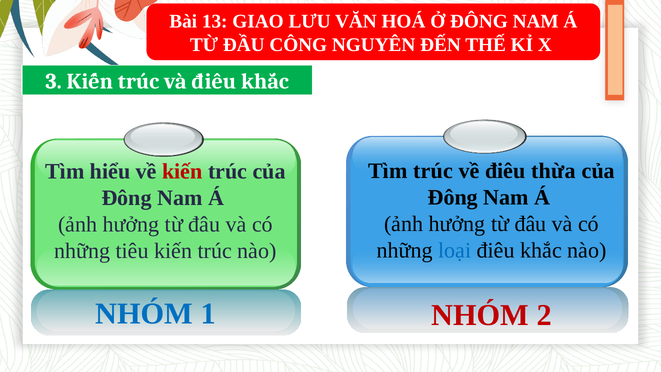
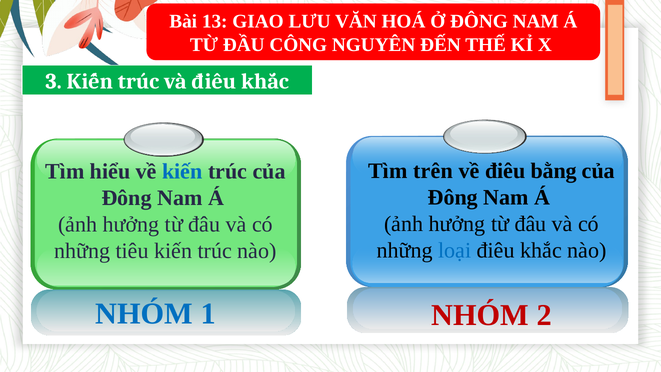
Tìm trúc: trúc -> trên
thừa: thừa -> bằng
kiến at (182, 171) colour: red -> blue
